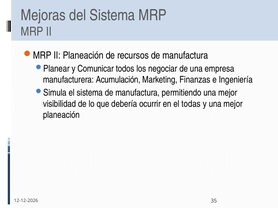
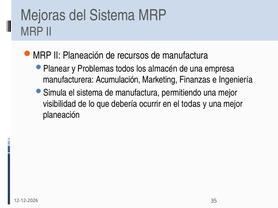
Comunicar: Comunicar -> Problemas
negociar: negociar -> almacén
